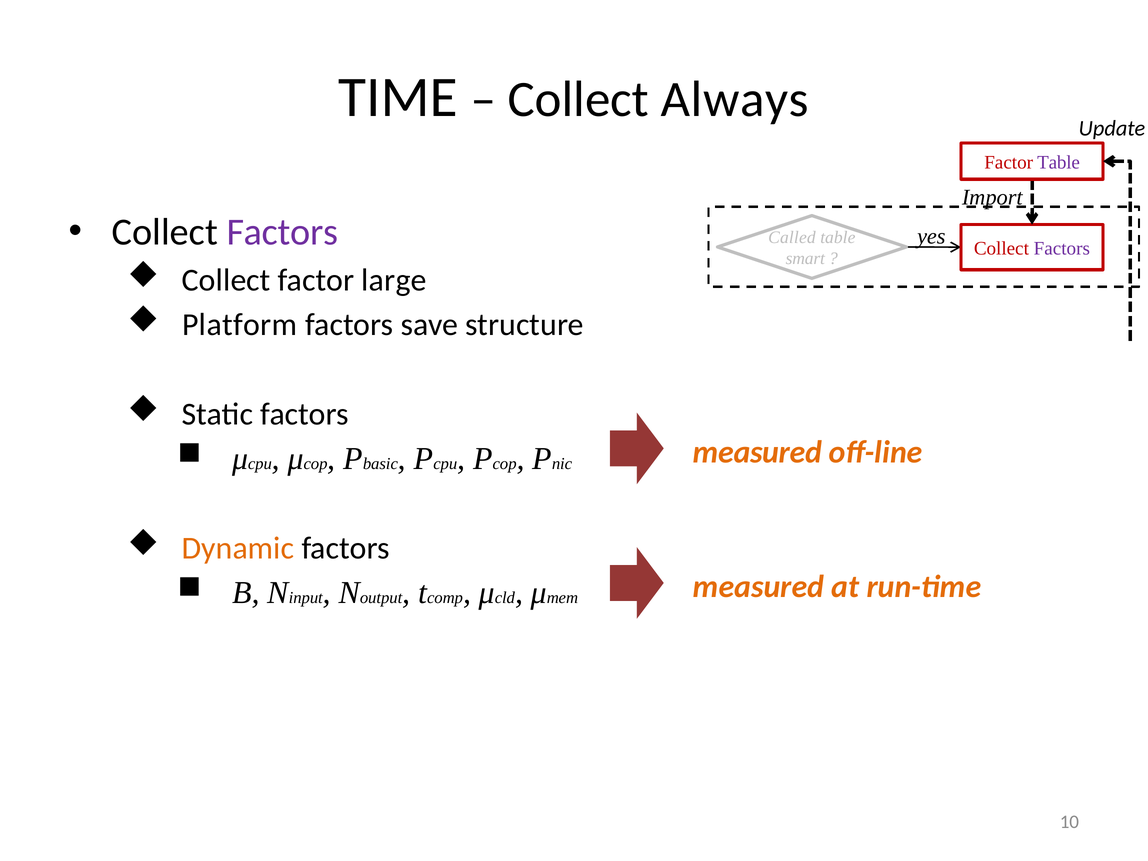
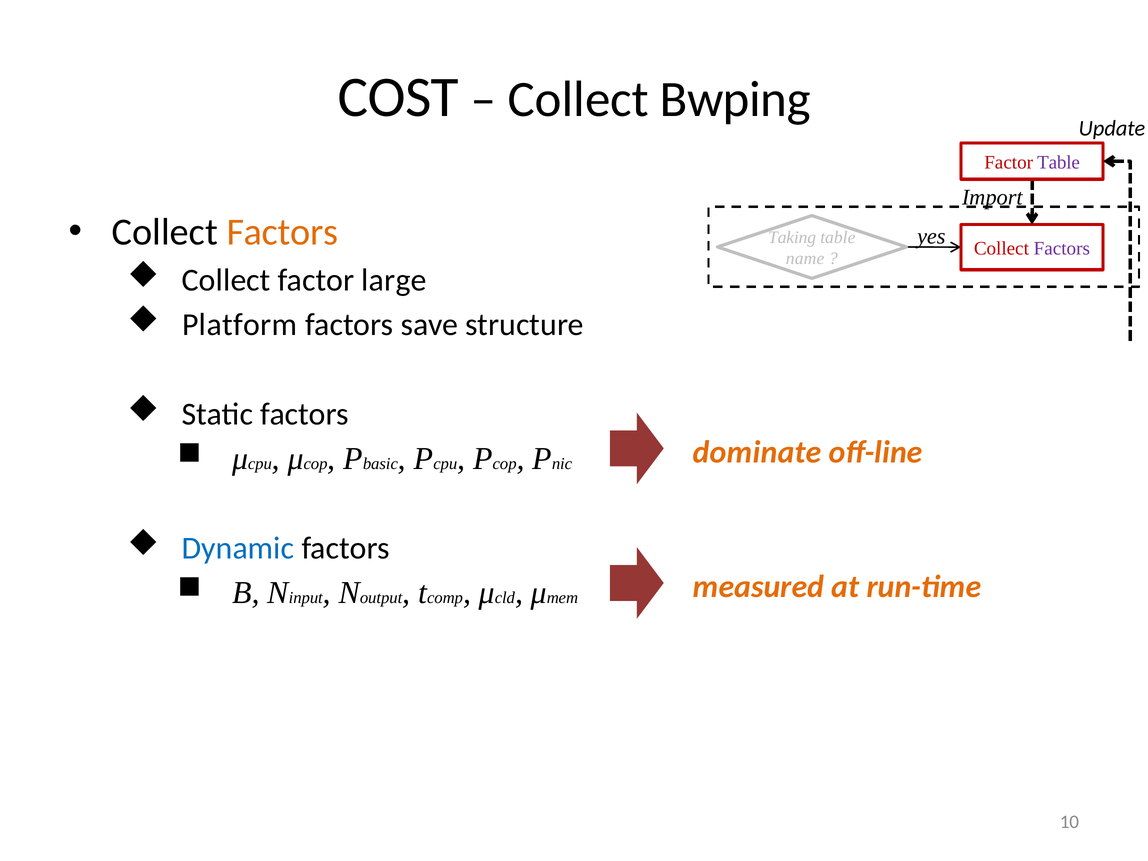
TIME: TIME -> COST
Always: Always -> Bwping
Factors at (282, 232) colour: purple -> orange
Called: Called -> Taking
smart: smart -> name
measured at (757, 452): measured -> dominate
Dynamic colour: orange -> blue
